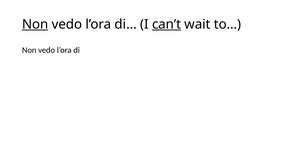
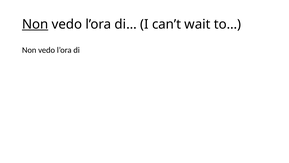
can’t underline: present -> none
